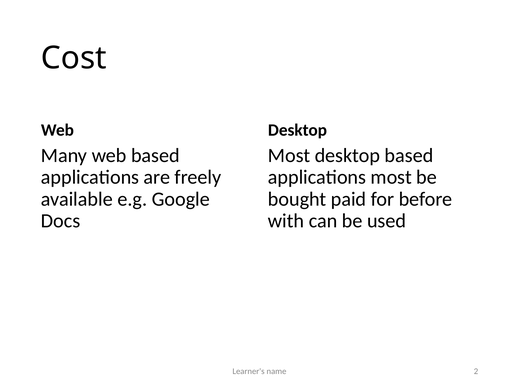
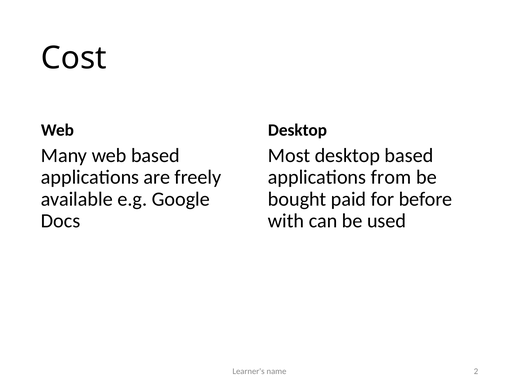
applications most: most -> from
